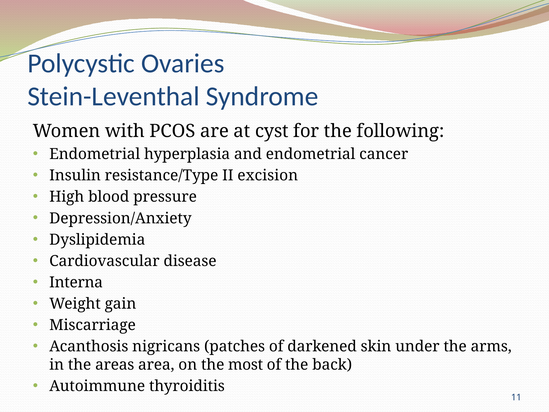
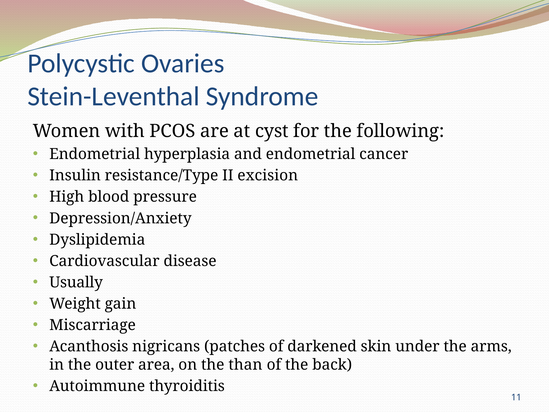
Interna: Interna -> Usually
areas: areas -> outer
most: most -> than
